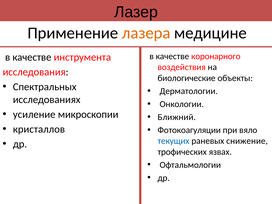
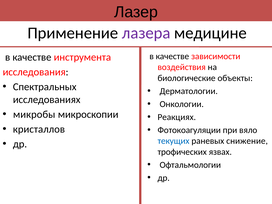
лазера colour: orange -> purple
коронарного: коронарного -> зависимости
усиление: усиление -> микробы
Ближний: Ближний -> Реакциях
